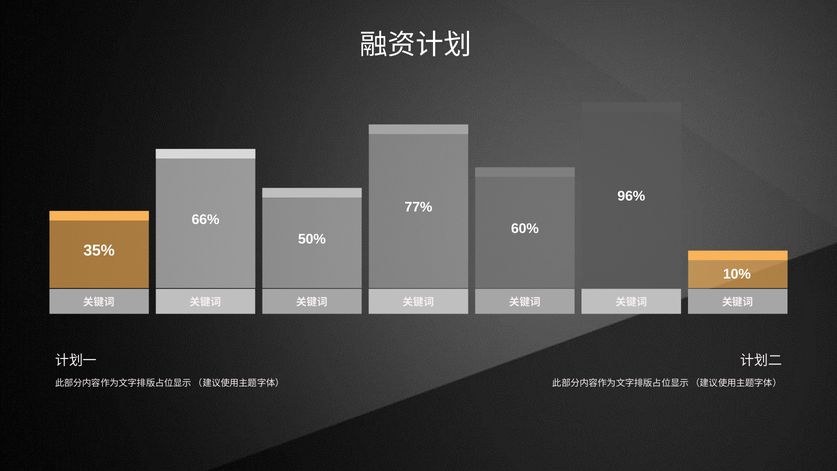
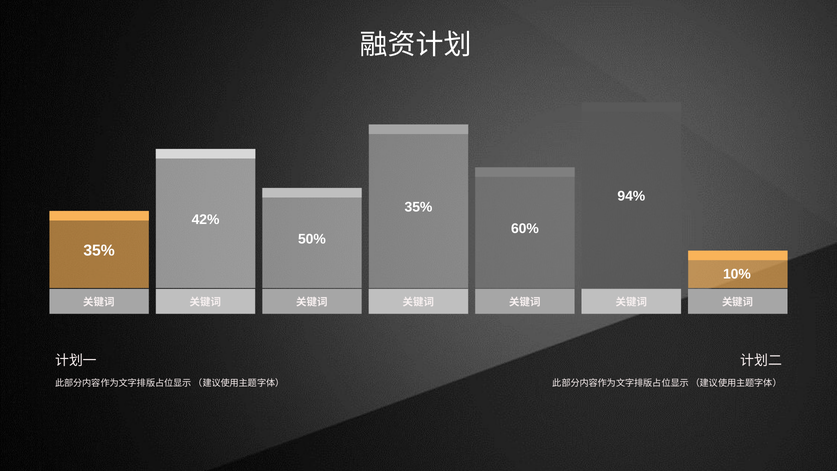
96%: 96% -> 94%
77% at (418, 207): 77% -> 35%
66%: 66% -> 42%
